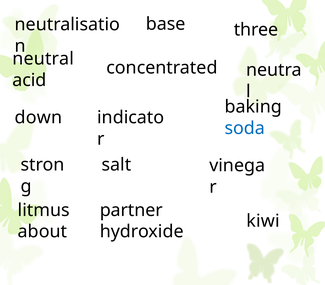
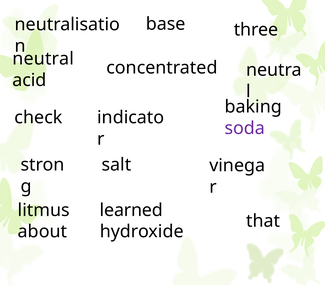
down: down -> check
soda colour: blue -> purple
partner: partner -> learned
kiwi: kiwi -> that
